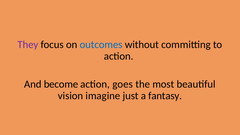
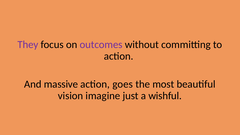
outcomes colour: blue -> purple
become: become -> massive
fantasy: fantasy -> wishful
